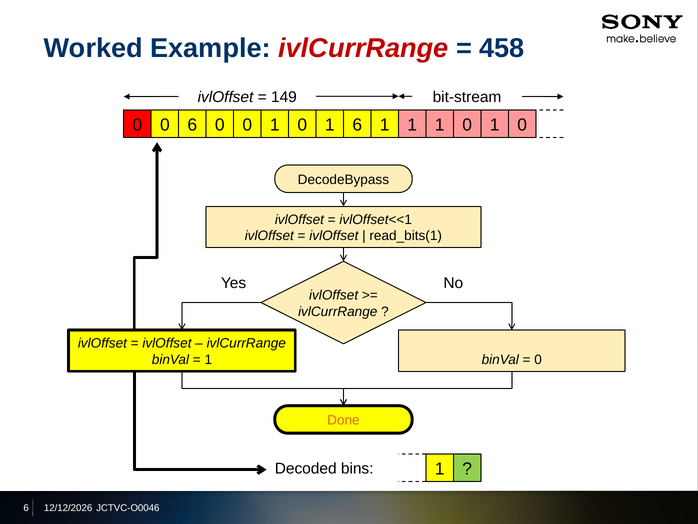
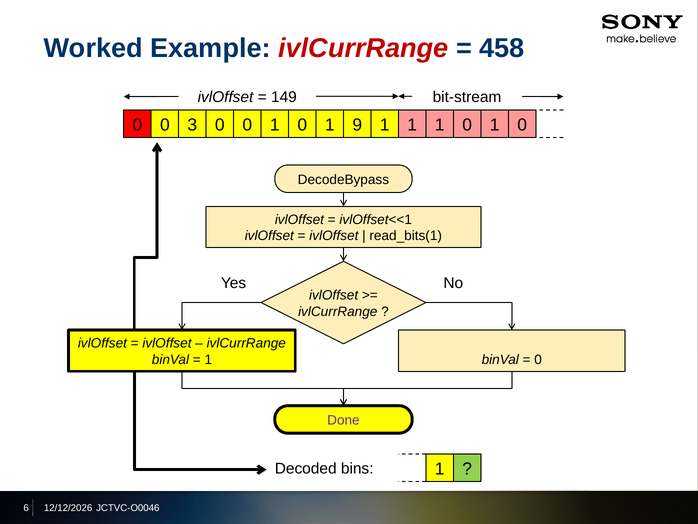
0 6: 6 -> 3
1 6: 6 -> 9
Done colour: orange -> purple
